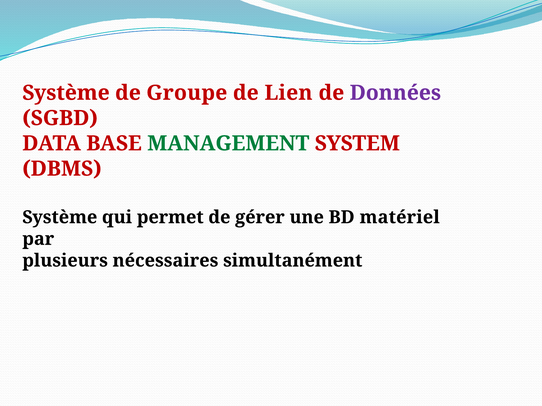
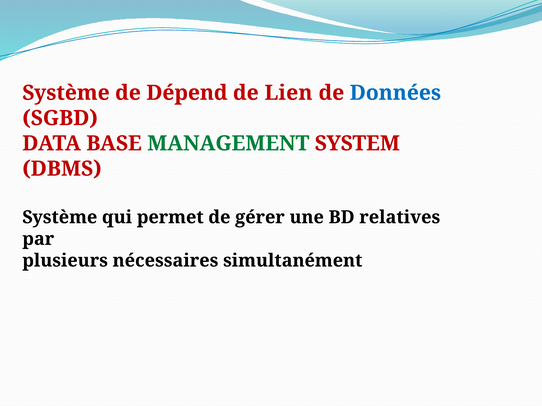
Groupe: Groupe -> Dépend
Données colour: purple -> blue
matériel: matériel -> relatives
